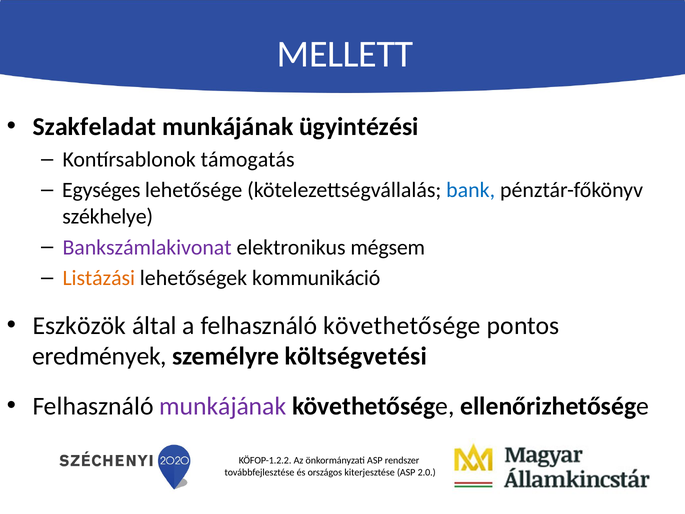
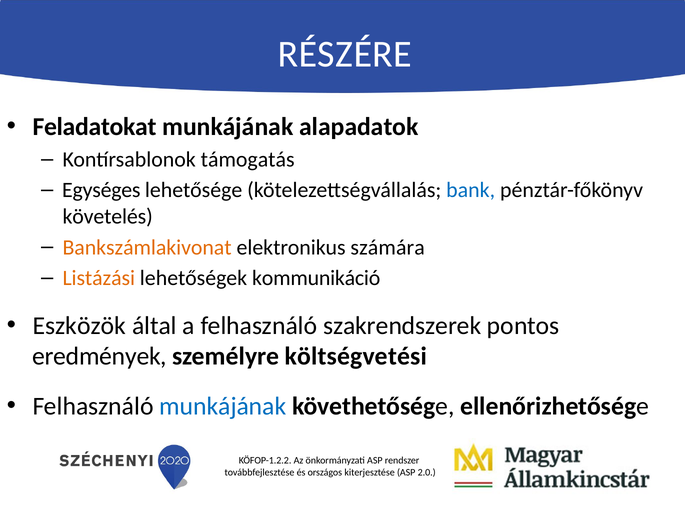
MELLETT: MELLETT -> RÉSZÉRE
Szakfeladat: Szakfeladat -> Feladatokat
ügyintézési: ügyintézési -> alapadatok
székhelye: székhelye -> követelés
Bankszámlakivonat colour: purple -> orange
mégsem: mégsem -> számára
felhasználó követhetősége: követhetősége -> szakrendszerek
munkájának at (223, 406) colour: purple -> blue
